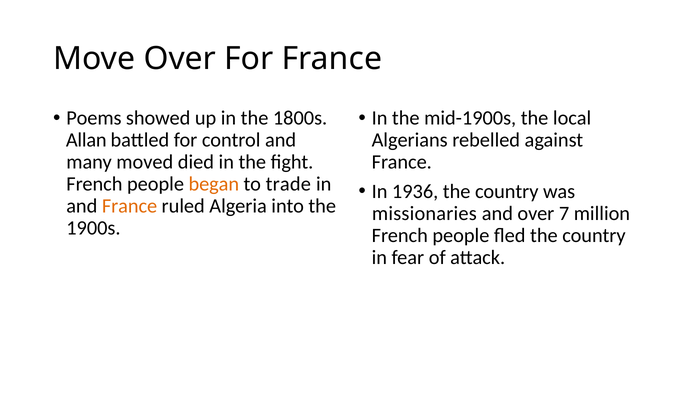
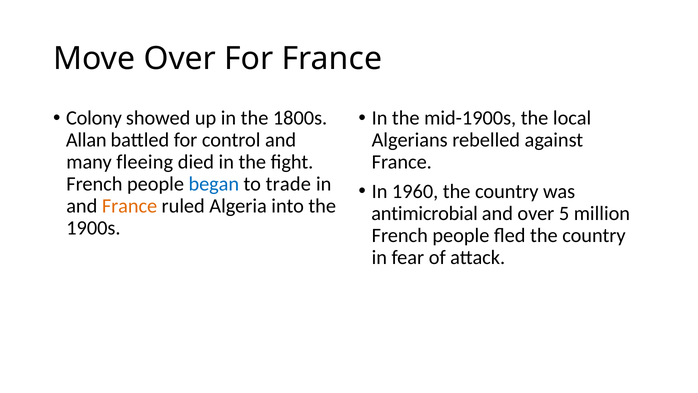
Poems: Poems -> Colony
moved: moved -> fleeing
began colour: orange -> blue
1936: 1936 -> 1960
missionaries: missionaries -> antimicrobial
7: 7 -> 5
